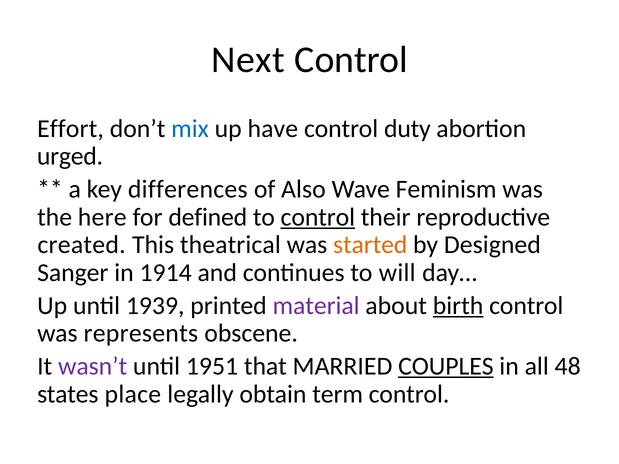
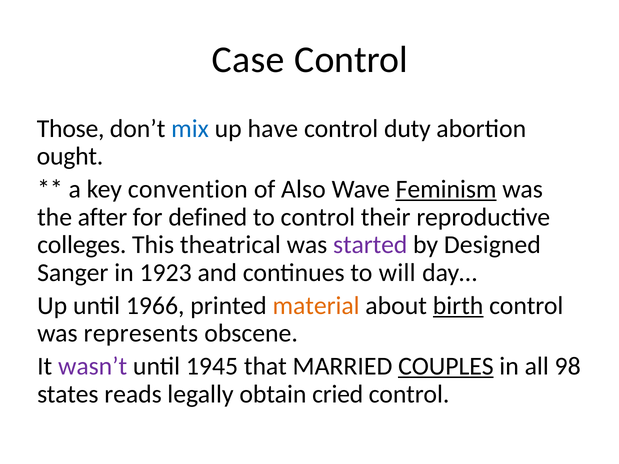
Next: Next -> Case
Effort: Effort -> Those
urged: urged -> ought
differences: differences -> convention
Feminism underline: none -> present
here: here -> after
control at (318, 217) underline: present -> none
created: created -> colleges
started colour: orange -> purple
1914: 1914 -> 1923
1939: 1939 -> 1966
material colour: purple -> orange
1951: 1951 -> 1945
48: 48 -> 98
place: place -> reads
term: term -> cried
